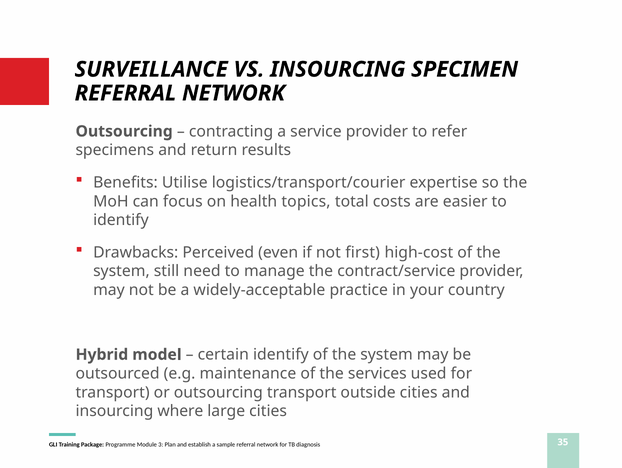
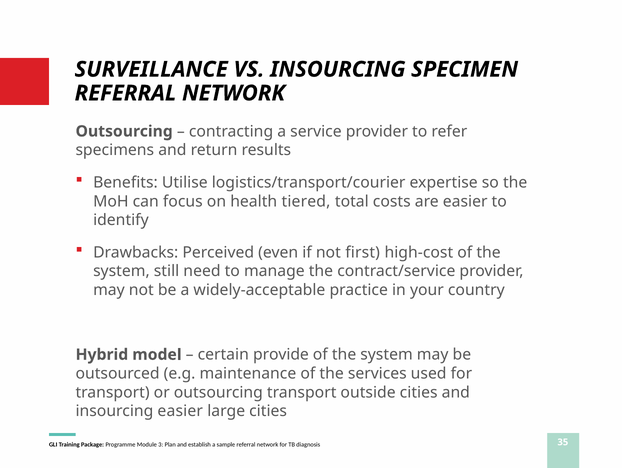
topics: topics -> tiered
certain identify: identify -> provide
insourcing where: where -> easier
